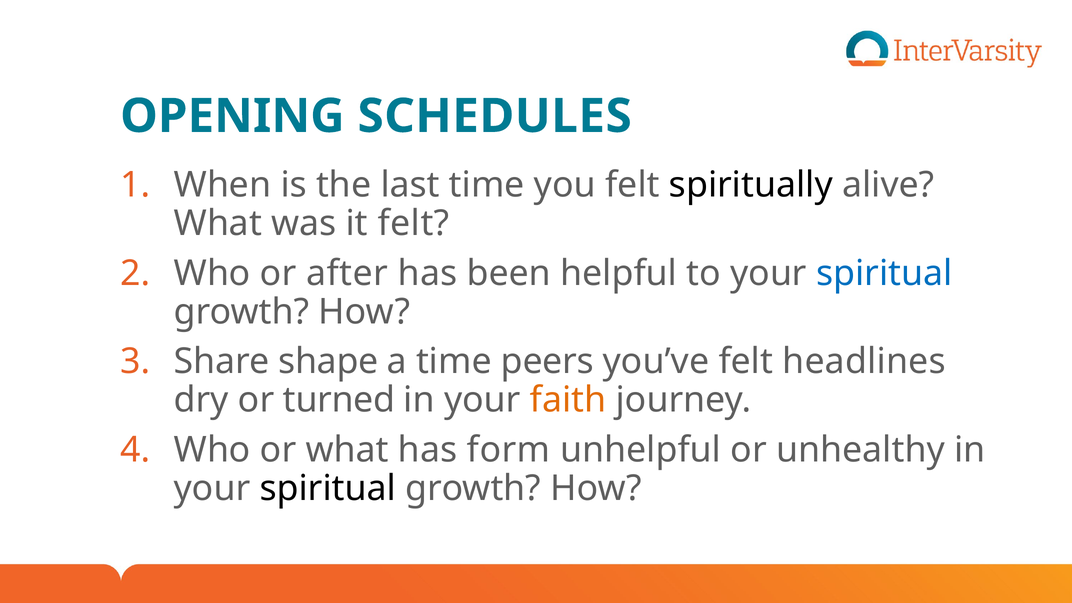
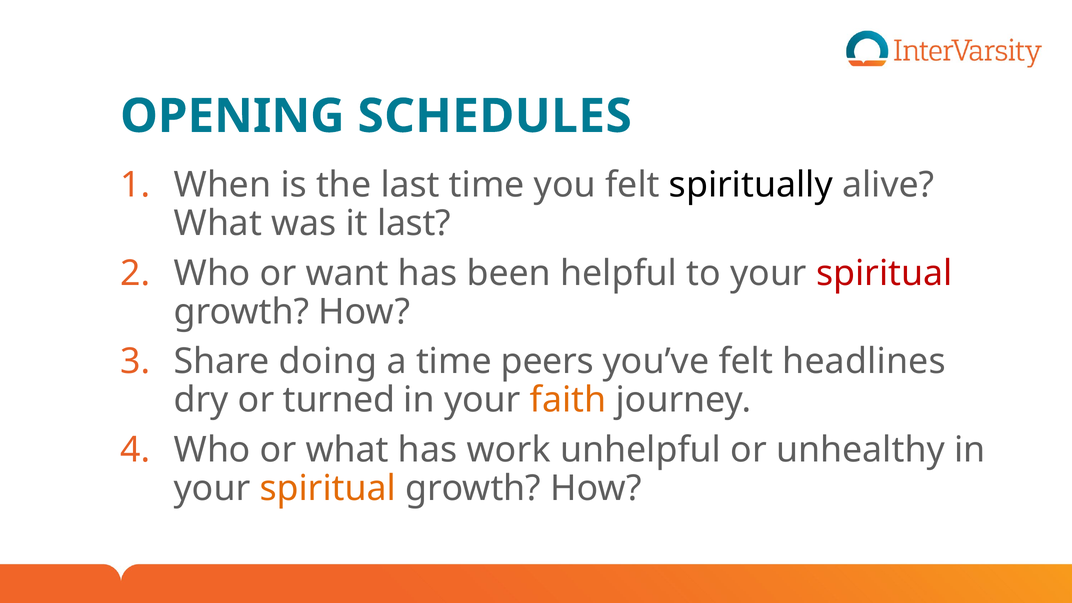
it felt: felt -> last
after: after -> want
spiritual at (884, 273) colour: blue -> red
shape: shape -> doing
form: form -> work
spiritual at (328, 489) colour: black -> orange
